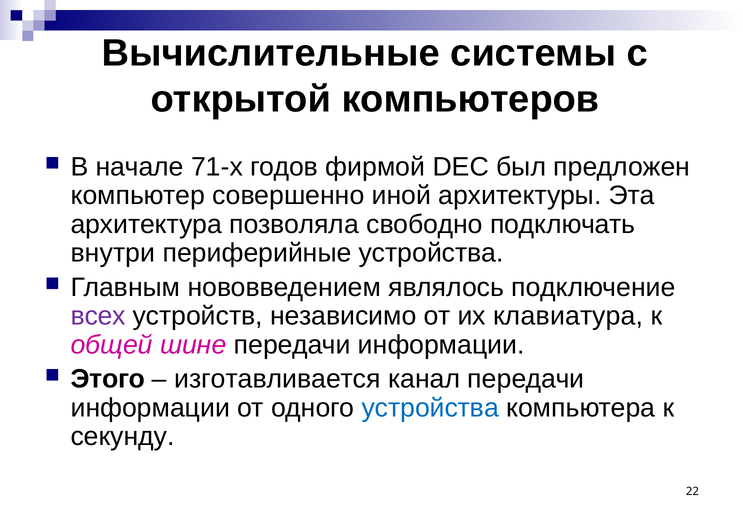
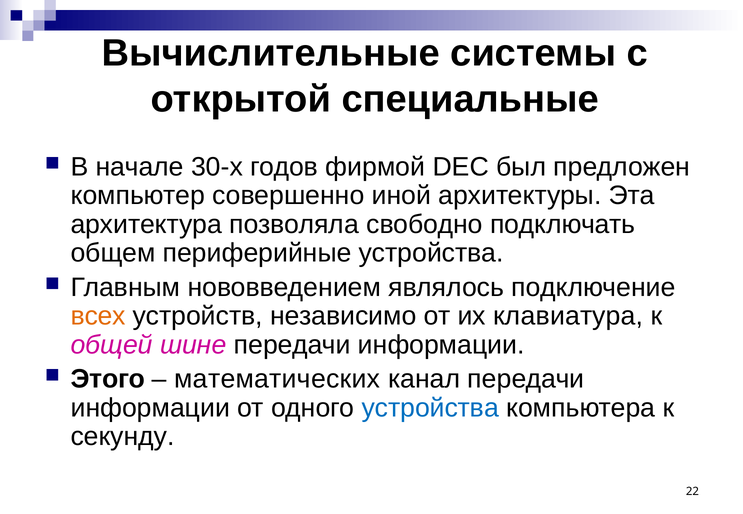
компьютеров: компьютеров -> специальные
71-х: 71-х -> 30-х
внутри: внутри -> общем
всех colour: purple -> orange
изготавливается: изготавливается -> математических
